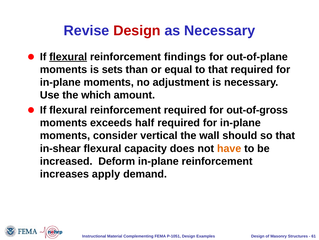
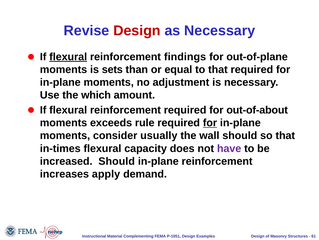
out-of-gross: out-of-gross -> out-of-about
half: half -> rule
for at (210, 122) underline: none -> present
vertical: vertical -> usually
in-shear: in-shear -> in-times
have colour: orange -> purple
increased Deform: Deform -> Should
